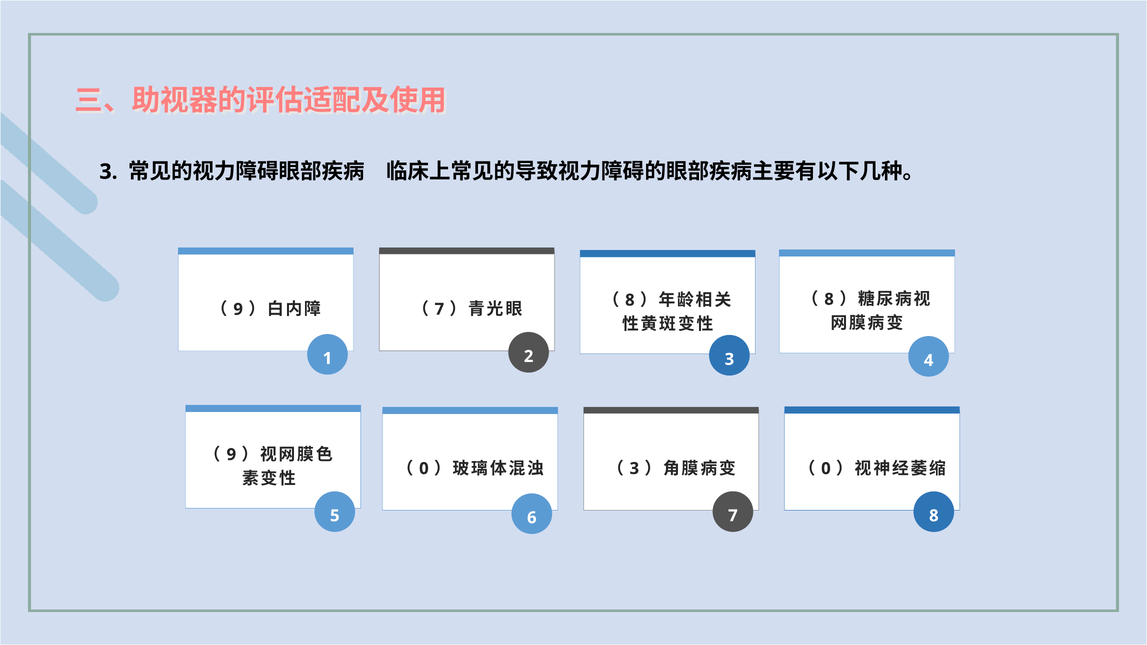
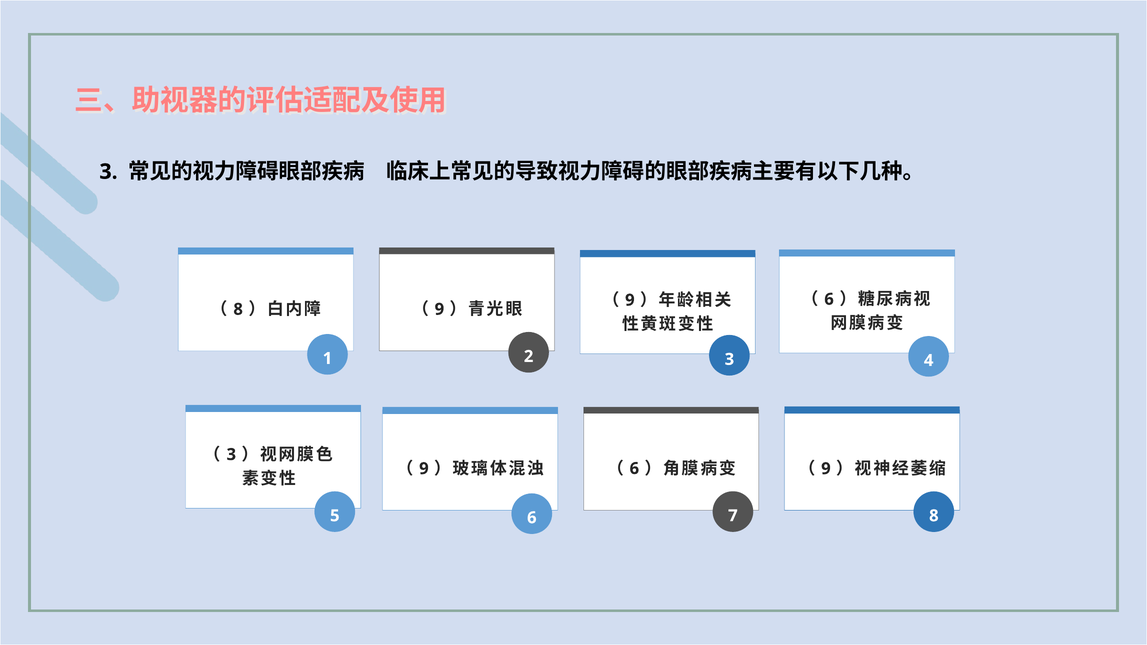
8 at (829, 299): 8 -> 6
8 at (630, 300): 8 -> 9
7 at (439, 309): 7 -> 9
9 at (238, 309): 9 -> 8
9 at (231, 455): 9 -> 3
3 at (634, 469): 3 -> 6
0 at (424, 469): 0 -> 9
0 at (826, 469): 0 -> 9
